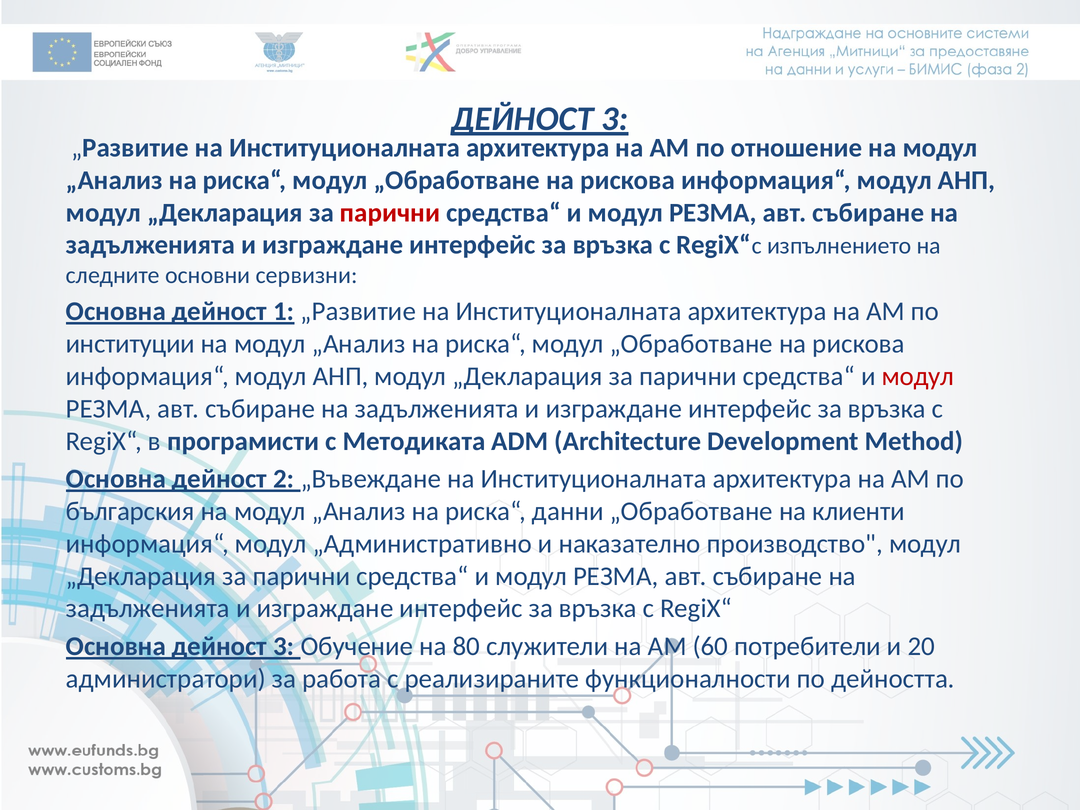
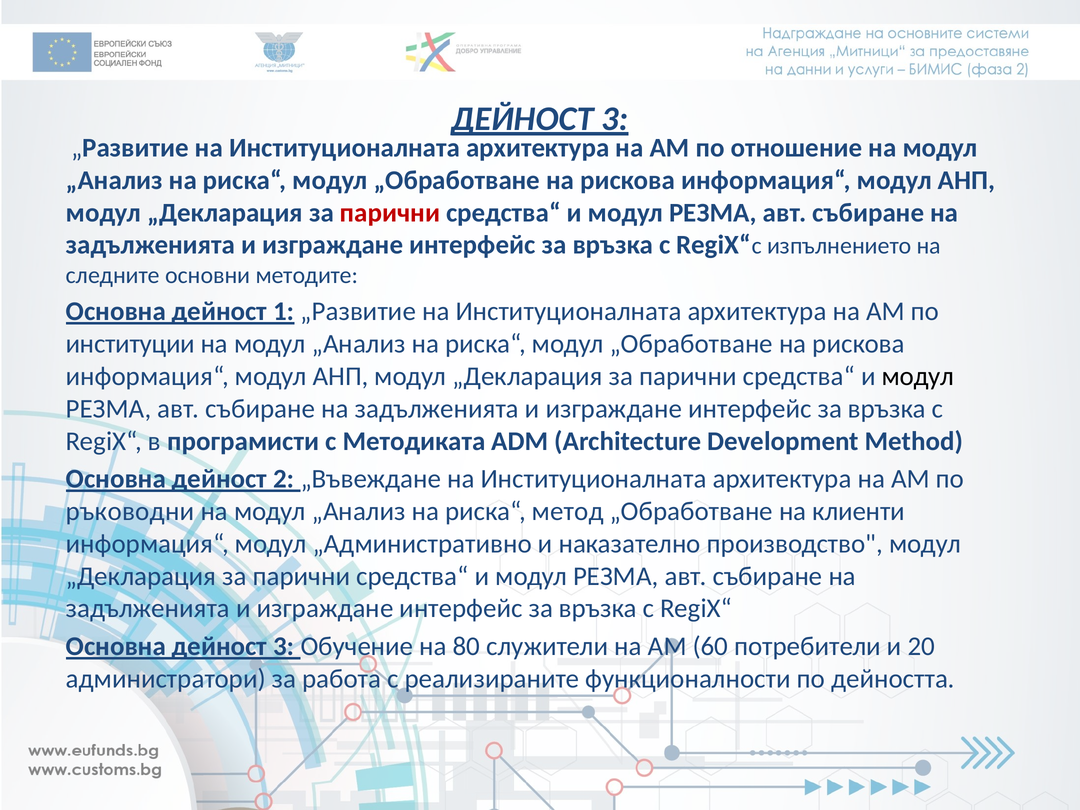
сервизни: сервизни -> методите
модул at (918, 376) colour: red -> black
българския: българския -> ръководни
данни: данни -> метод
